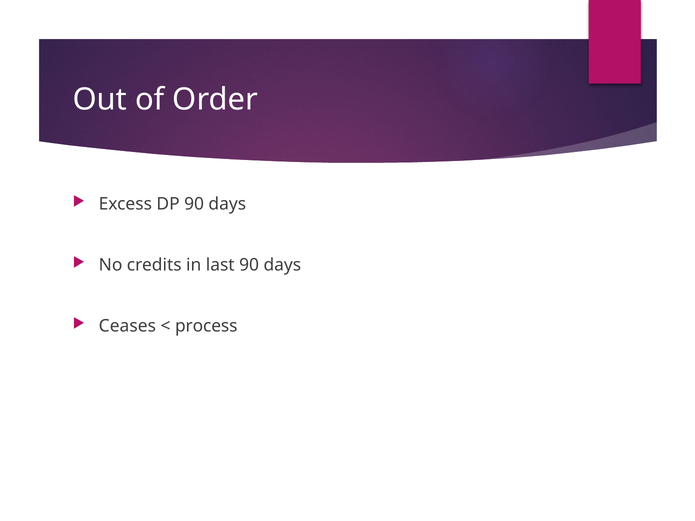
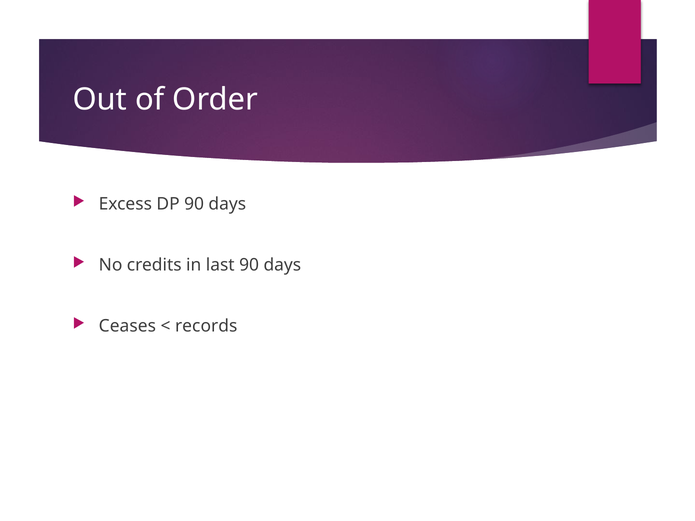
process: process -> records
